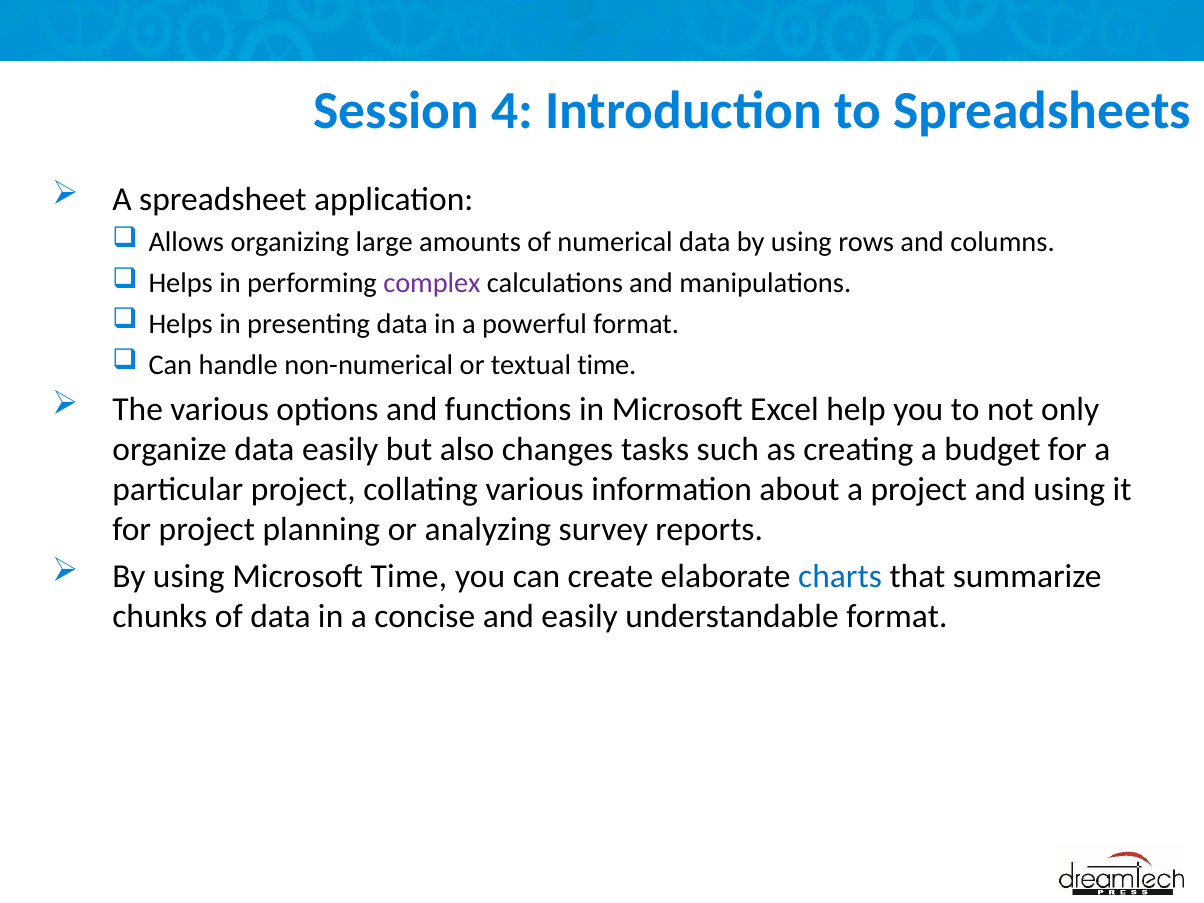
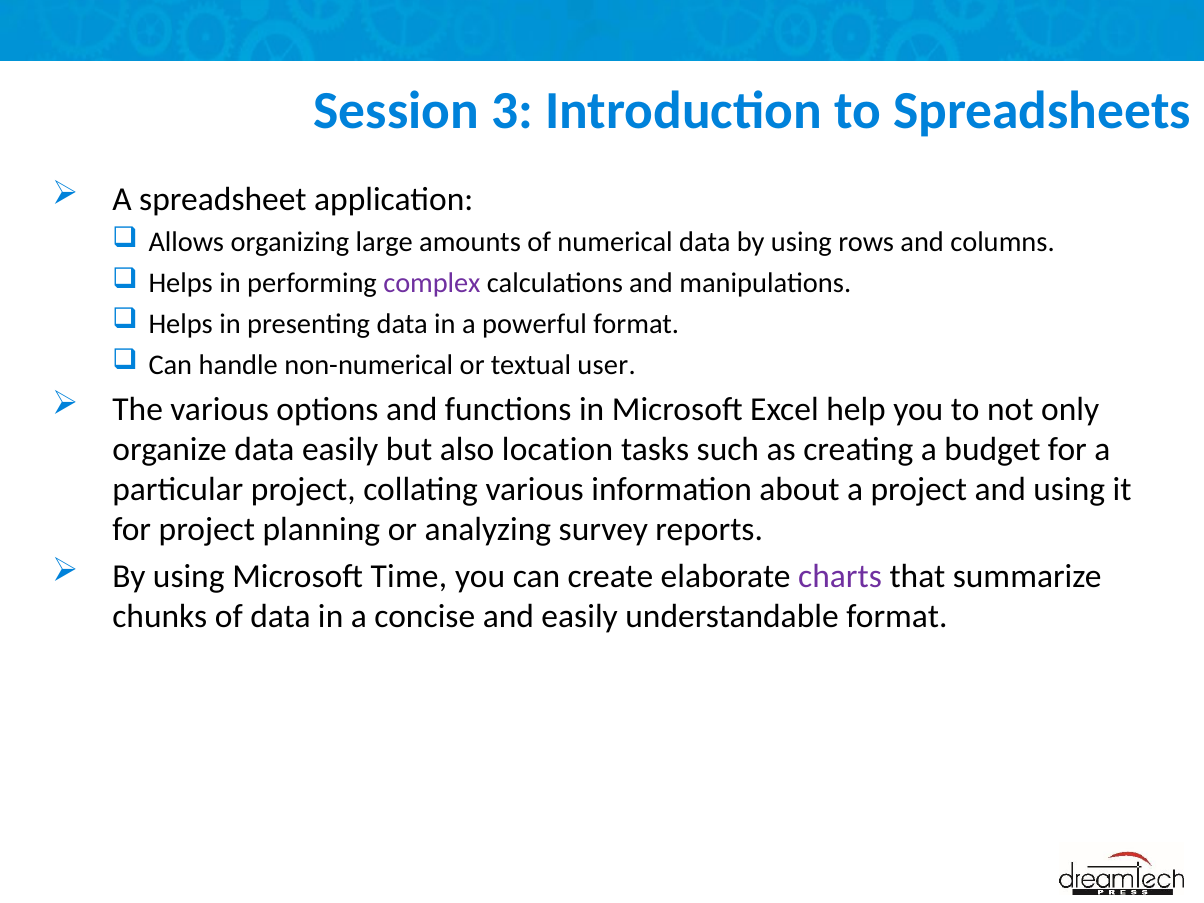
4: 4 -> 3
textual time: time -> user
changes: changes -> location
charts colour: blue -> purple
